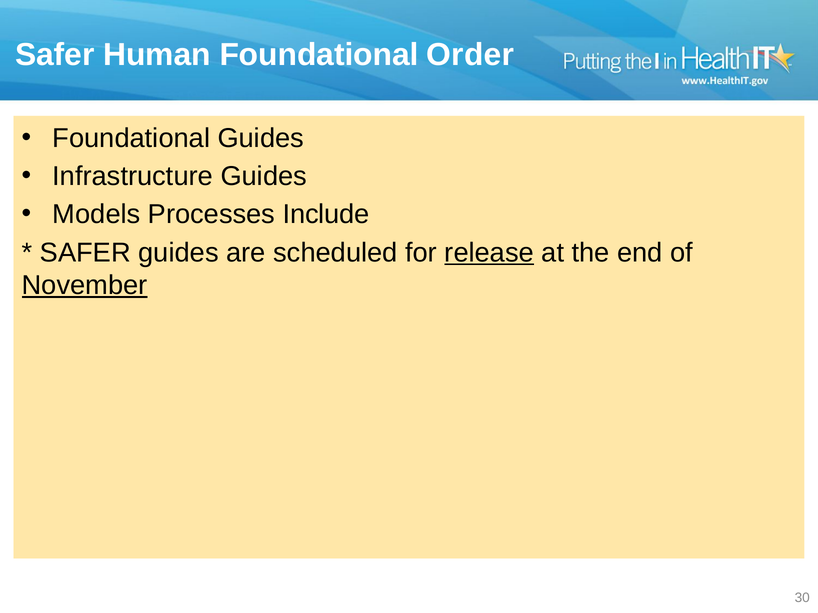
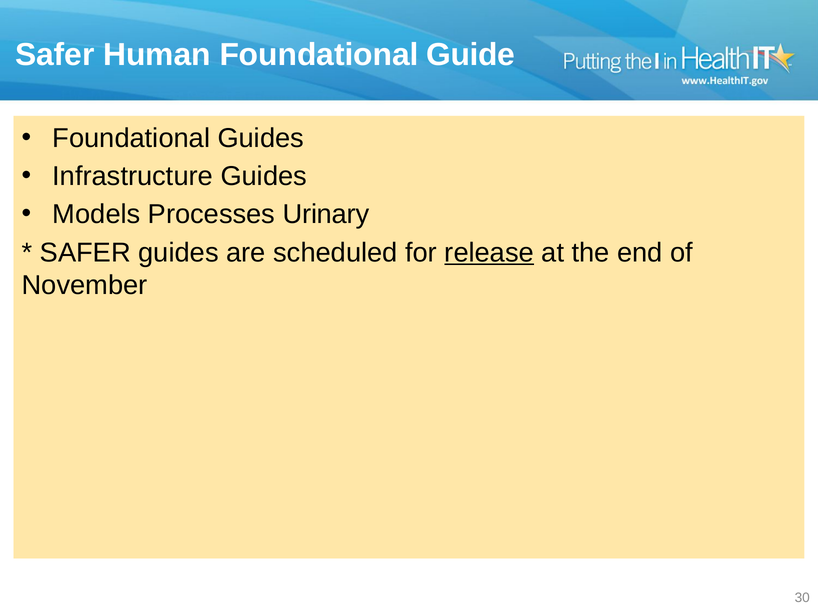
Order: Order -> Guide
Include: Include -> Urinary
November underline: present -> none
